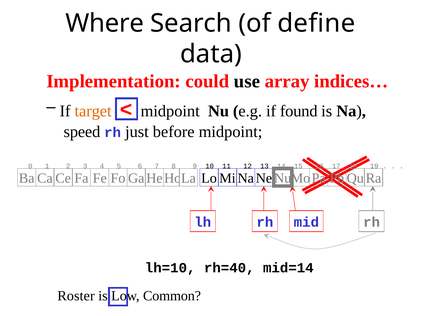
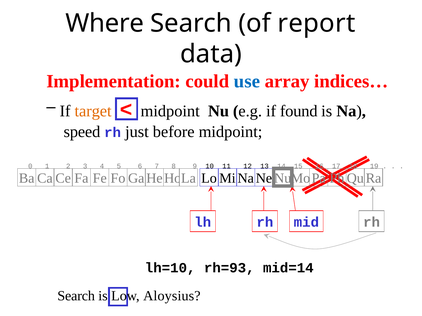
define: define -> report
use colour: black -> blue
rh=40: rh=40 -> rh=93
Roster at (76, 296): Roster -> Search
Common: Common -> Aloysius
